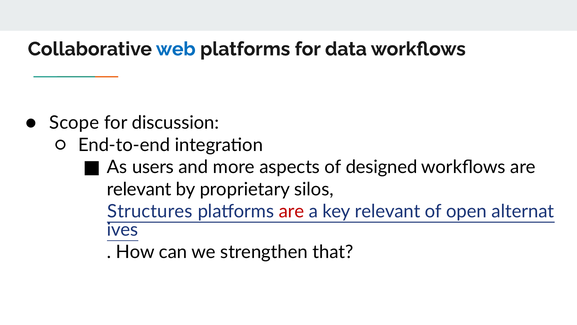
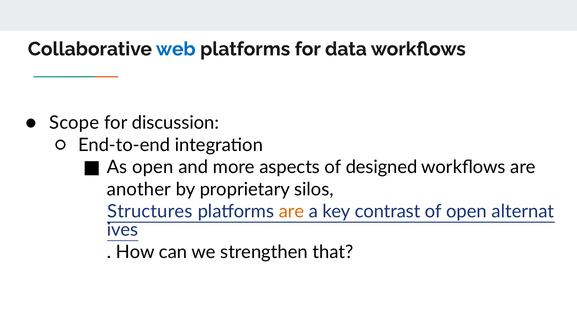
As users: users -> open
relevant at (139, 189): relevant -> another
are at (291, 211) colour: red -> orange
key relevant: relevant -> contrast
